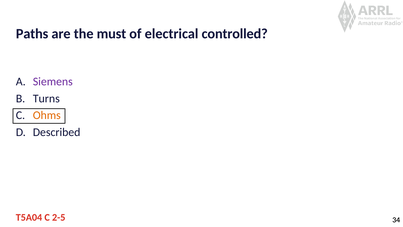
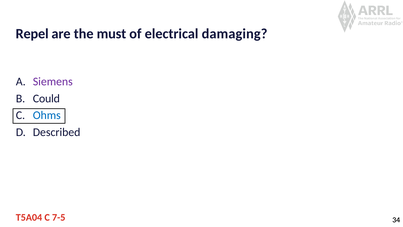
Paths: Paths -> Repel
controlled: controlled -> damaging
Turns: Turns -> Could
Ohms colour: orange -> blue
2-5: 2-5 -> 7-5
